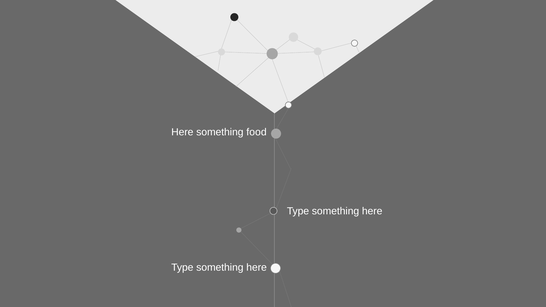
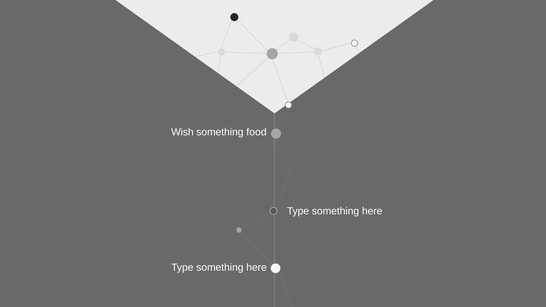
Here at (182, 132): Here -> Wish
